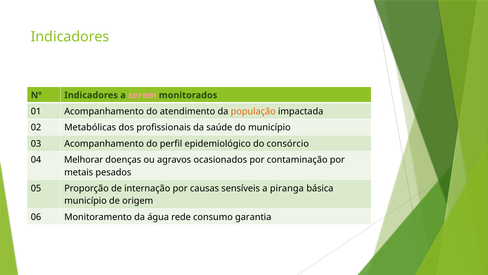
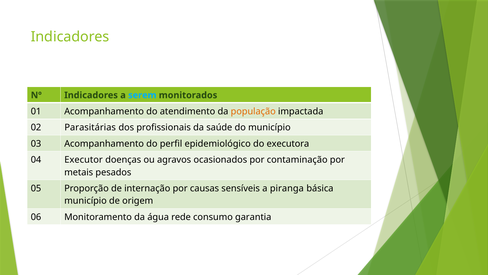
serem colour: pink -> light blue
Metabólicas: Metabólicas -> Parasitárias
consórcio: consórcio -> executora
Melhorar: Melhorar -> Executor
